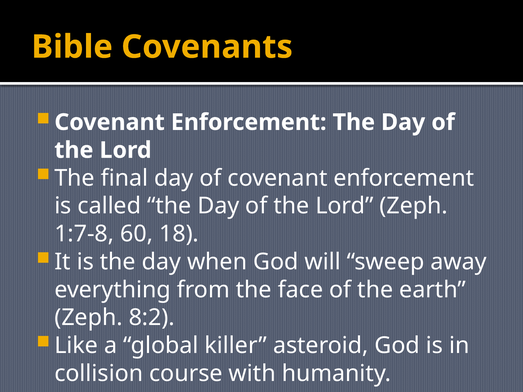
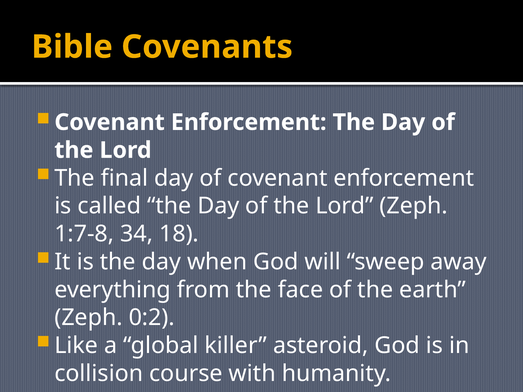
60: 60 -> 34
8:2: 8:2 -> 0:2
